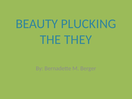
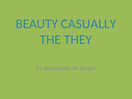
PLUCKING: PLUCKING -> CASUALLY
